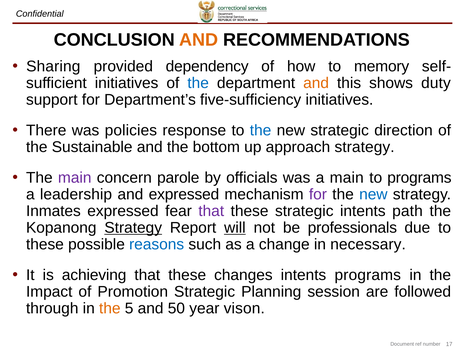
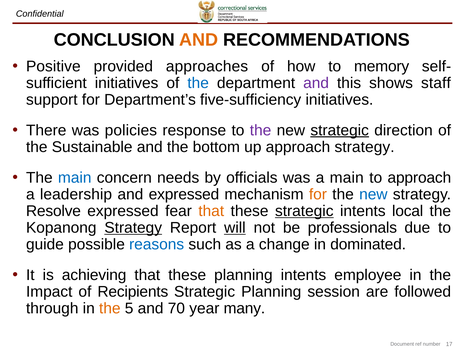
Sharing: Sharing -> Positive
dependency: dependency -> approaches
and at (316, 83) colour: orange -> purple
duty: duty -> staff
the at (261, 130) colour: blue -> purple
strategic at (340, 130) underline: none -> present
main at (75, 178) colour: purple -> blue
parole: parole -> needs
to programs: programs -> approach
for at (318, 194) colour: purple -> orange
Inmates: Inmates -> Resolve
that at (211, 211) colour: purple -> orange
strategic at (304, 211) underline: none -> present
path: path -> local
these at (45, 244): these -> guide
necessary: necessary -> dominated
these changes: changes -> planning
intents programs: programs -> employee
Promotion: Promotion -> Recipients
50: 50 -> 70
vison: vison -> many
